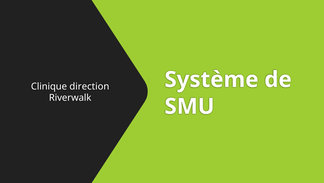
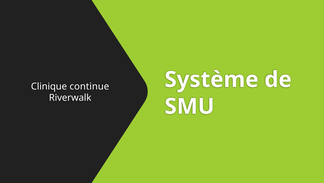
direction: direction -> continue
